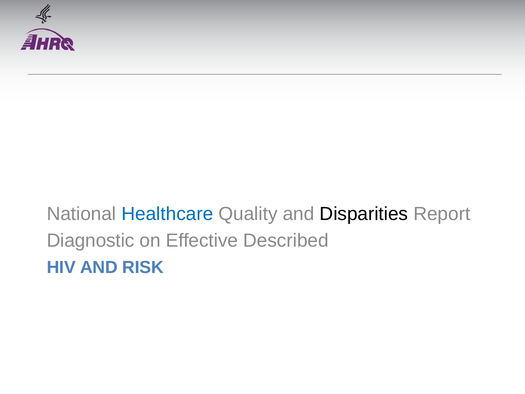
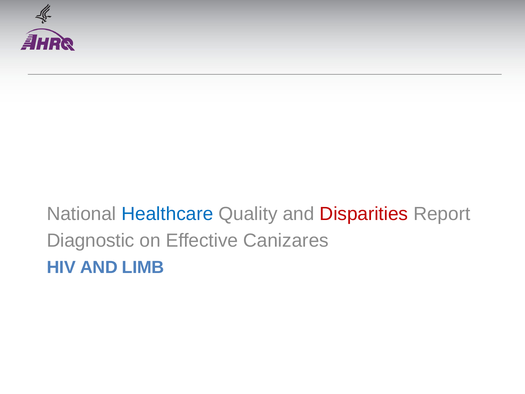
Disparities colour: black -> red
Described: Described -> Canizares
RISK: RISK -> LIMB
